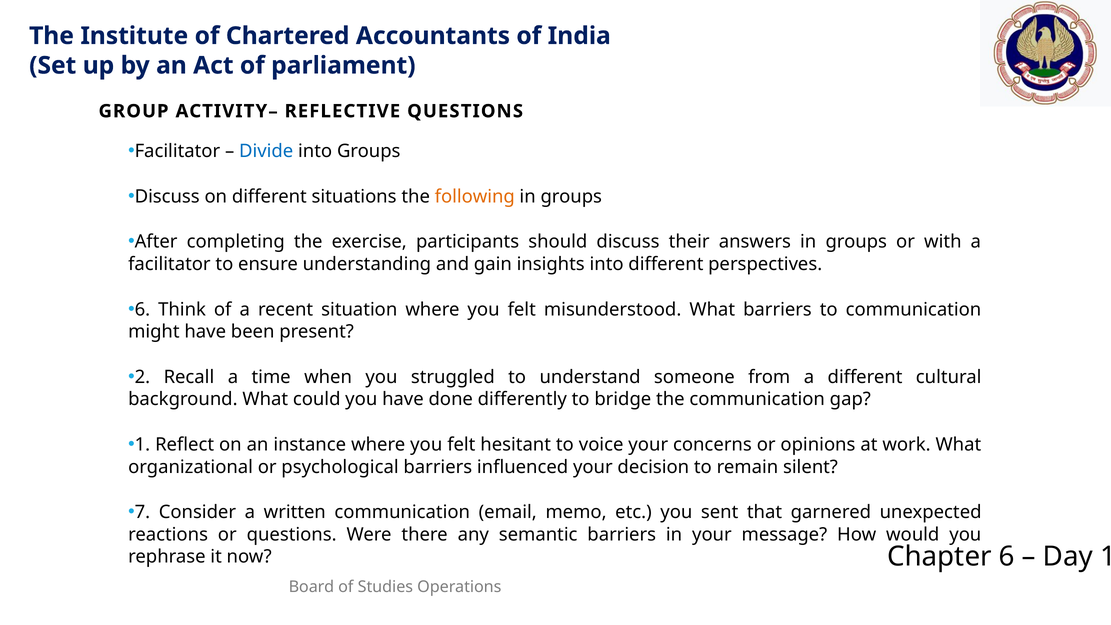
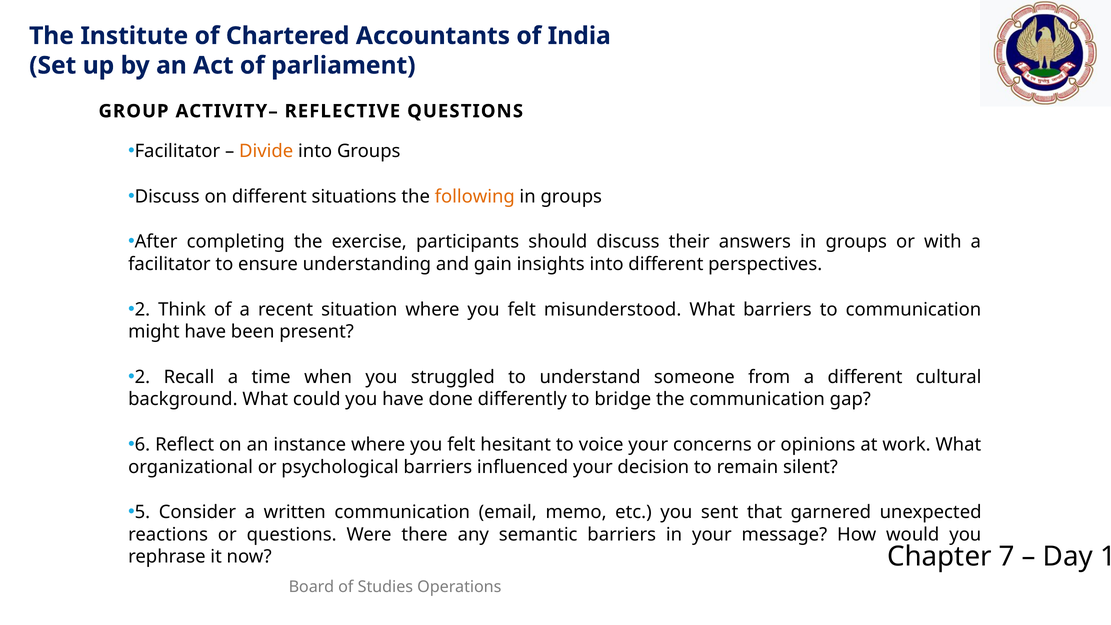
Divide colour: blue -> orange
6 at (142, 309): 6 -> 2
1 at (142, 445): 1 -> 6
7: 7 -> 5
6 at (1007, 556): 6 -> 7
